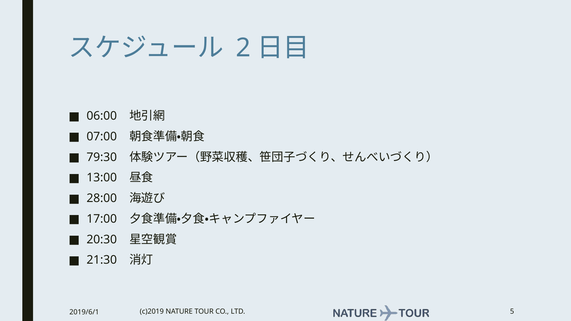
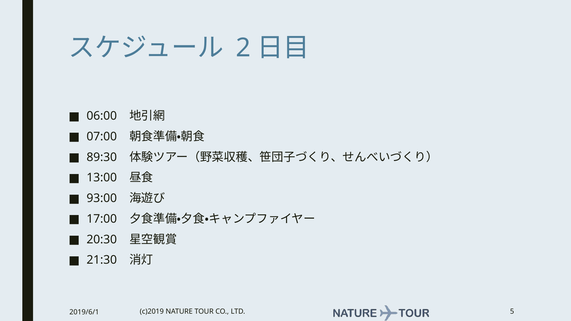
79:30: 79:30 -> 89:30
28:00: 28:00 -> 93:00
